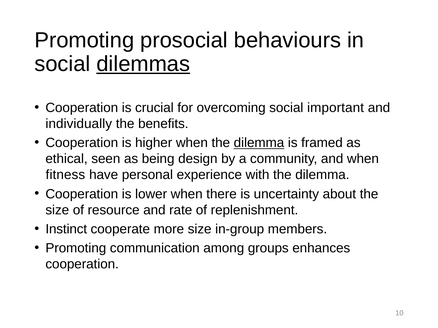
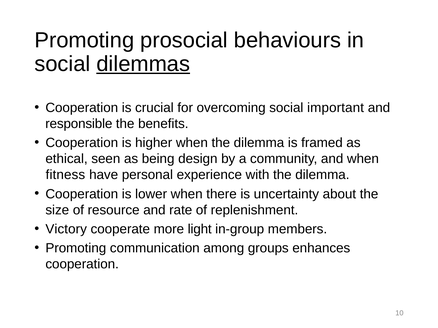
individually: individually -> responsible
dilemma at (259, 143) underline: present -> none
Instinct: Instinct -> Victory
more size: size -> light
